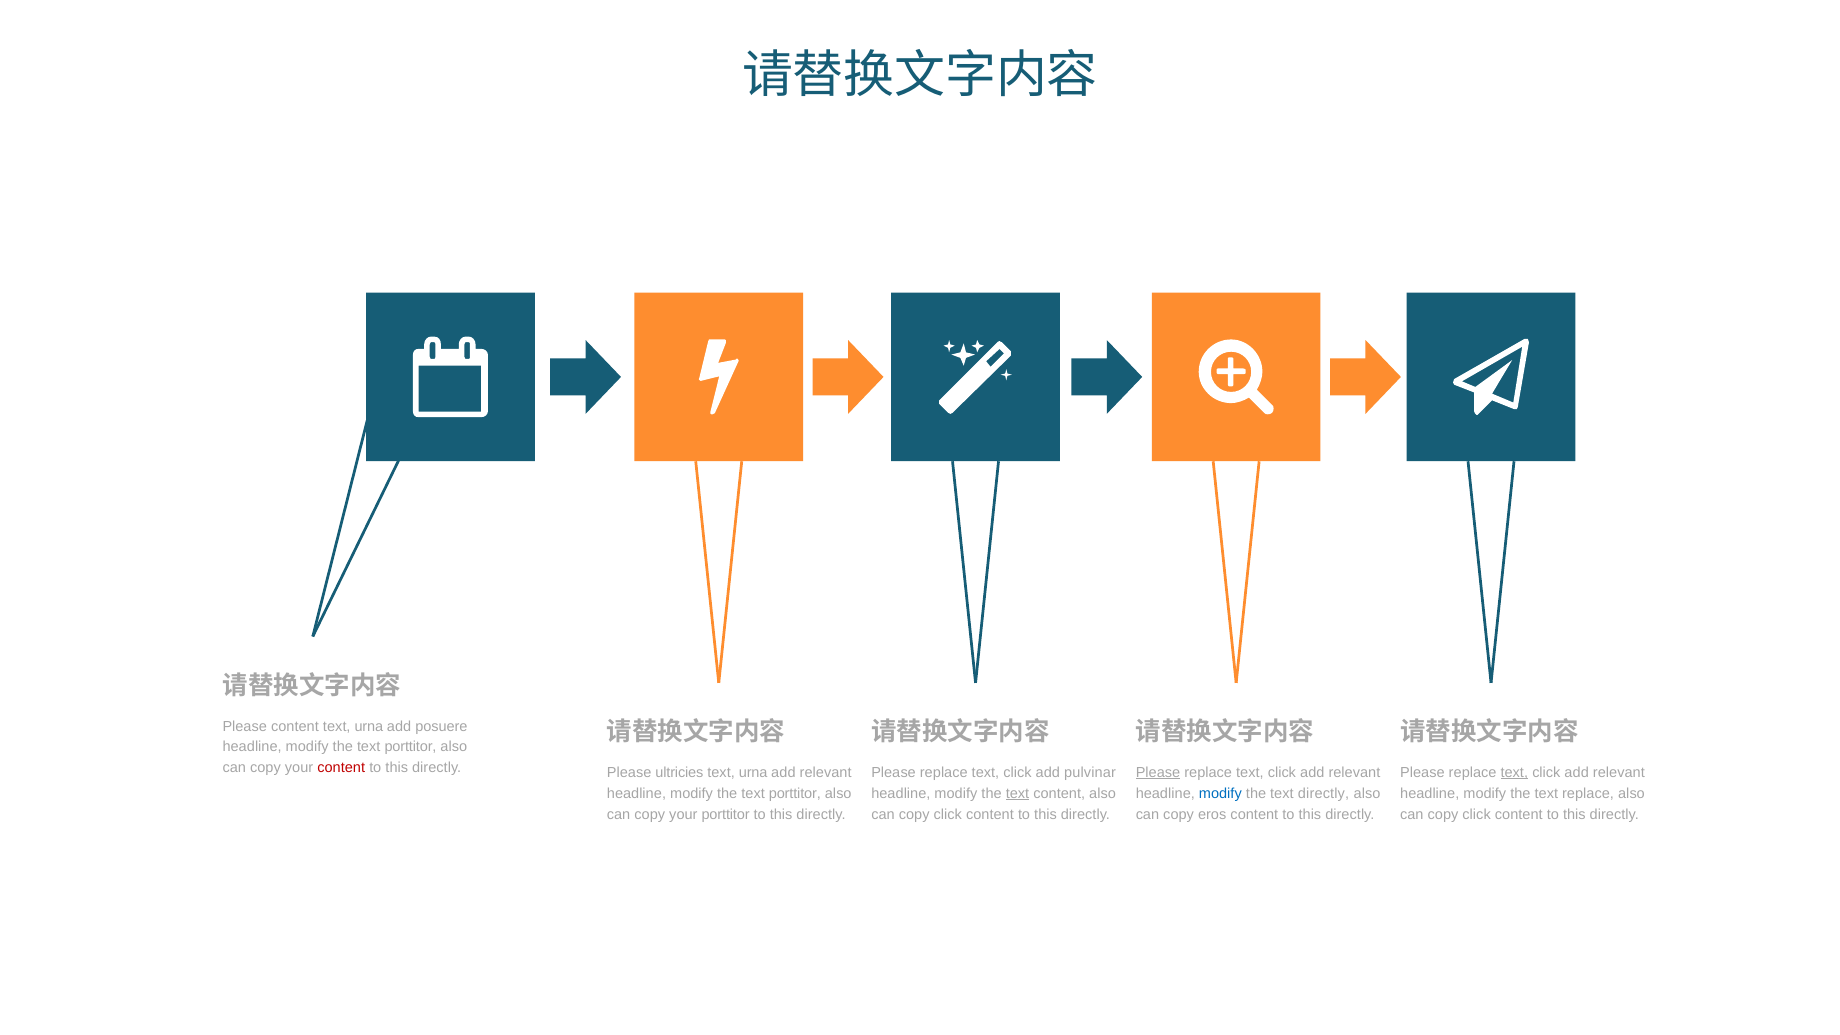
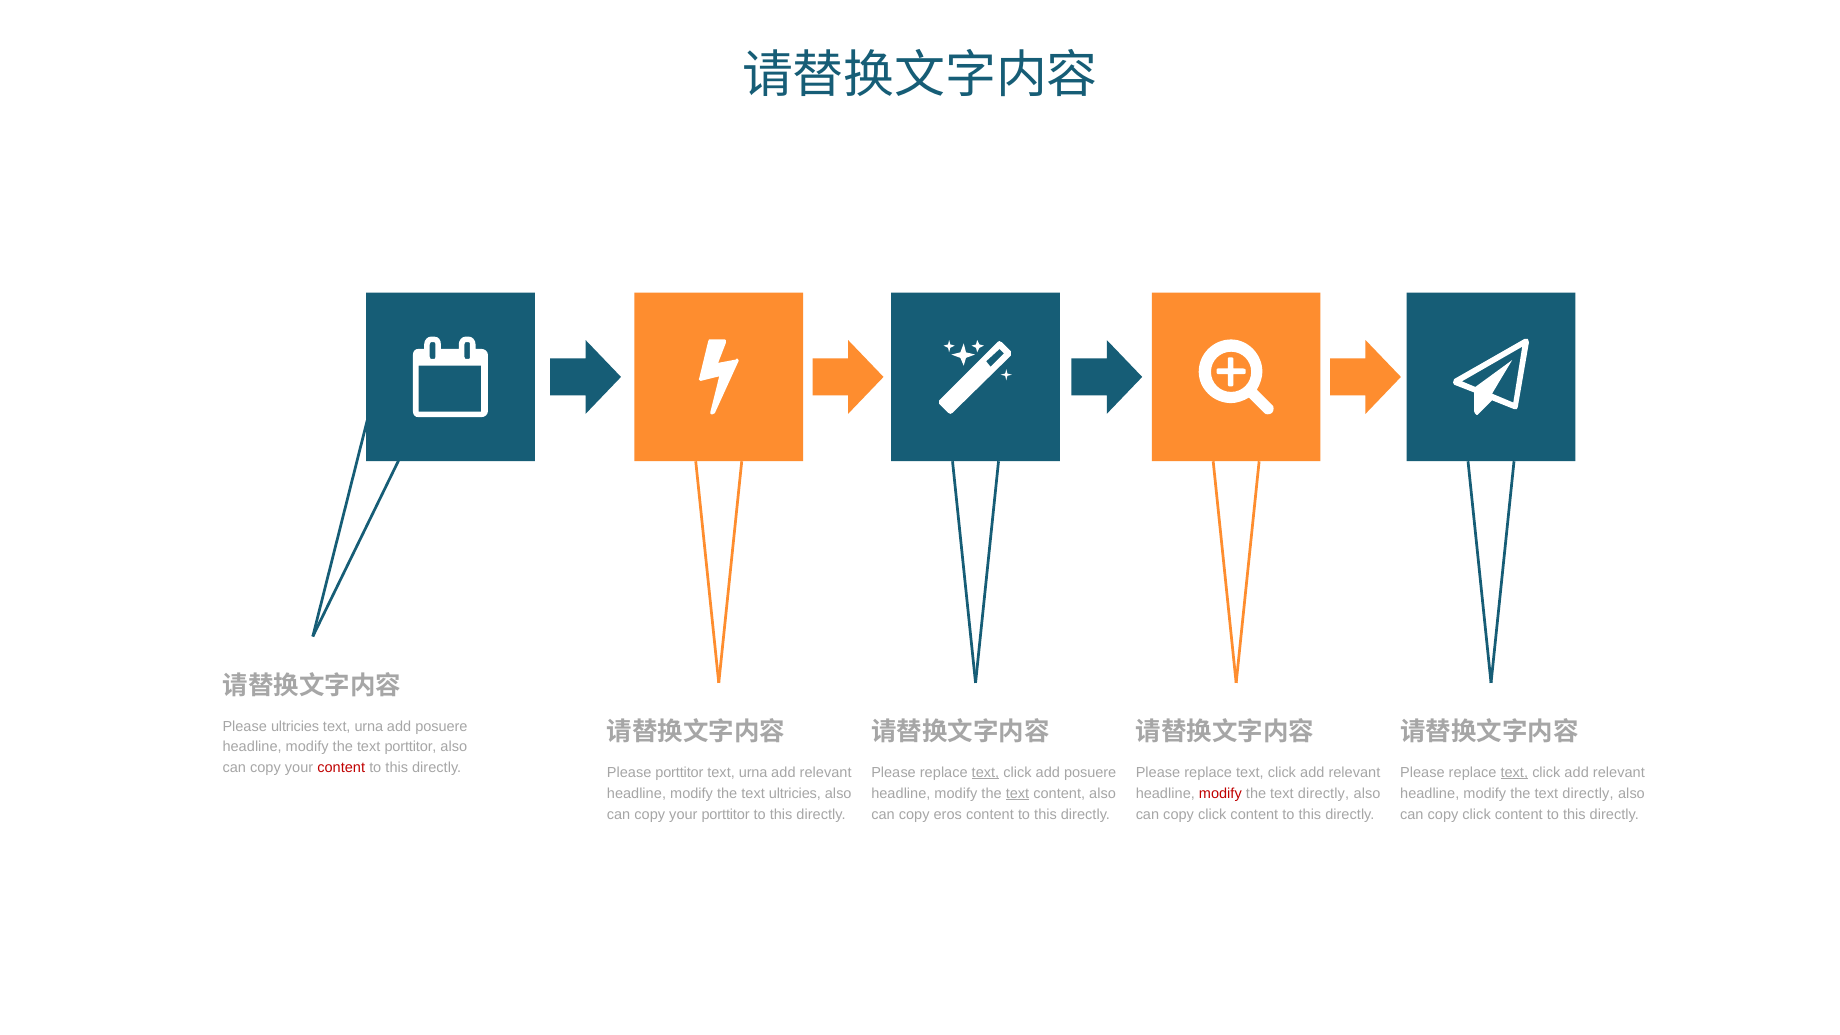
Please content: content -> ultricies
Please ultricies: ultricies -> porttitor
text at (985, 773) underline: none -> present
click add pulvinar: pulvinar -> posuere
Please at (1158, 773) underline: present -> none
porttitor at (795, 793): porttitor -> ultricies
modify at (1220, 793) colour: blue -> red
replace at (1588, 793): replace -> directly
click at (948, 814): click -> eros
eros at (1212, 814): eros -> click
